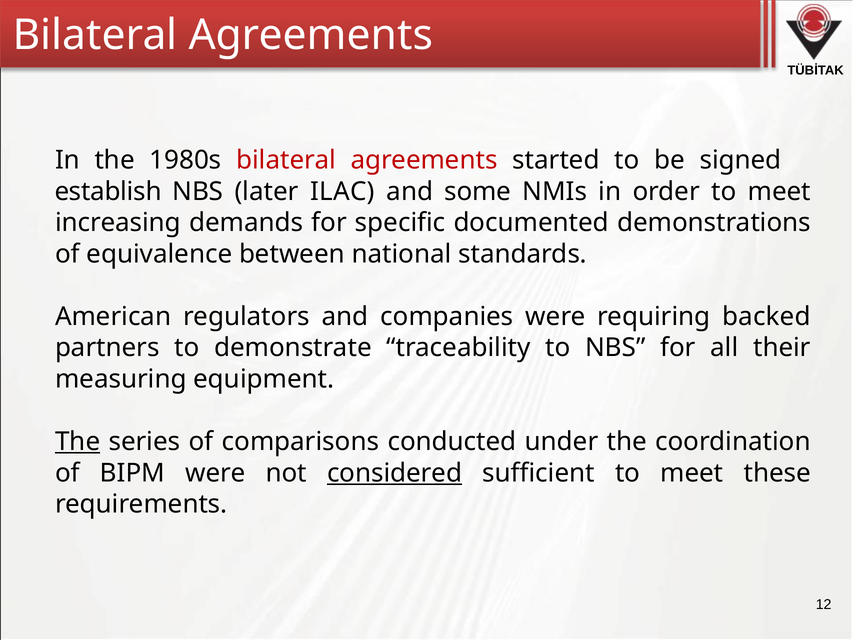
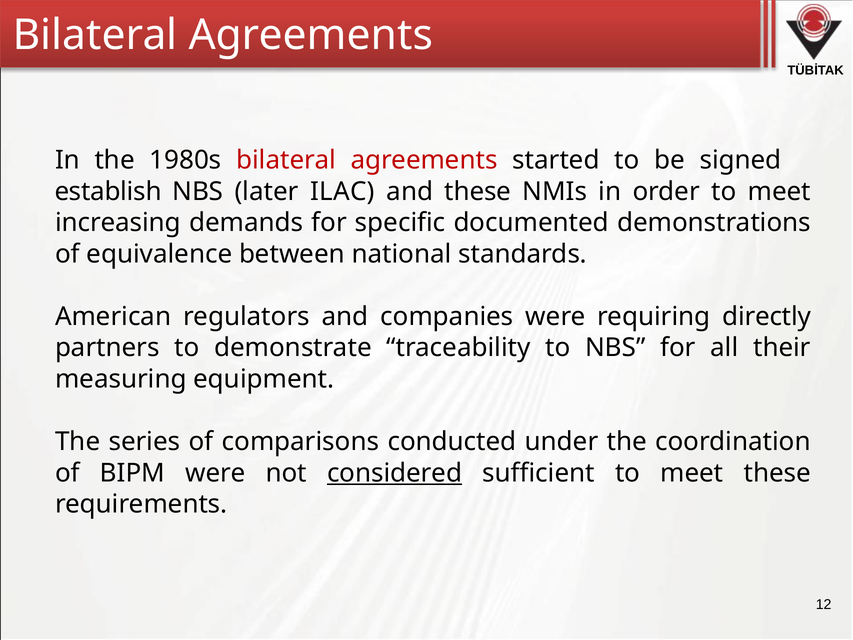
and some: some -> these
backed: backed -> directly
The at (78, 441) underline: present -> none
